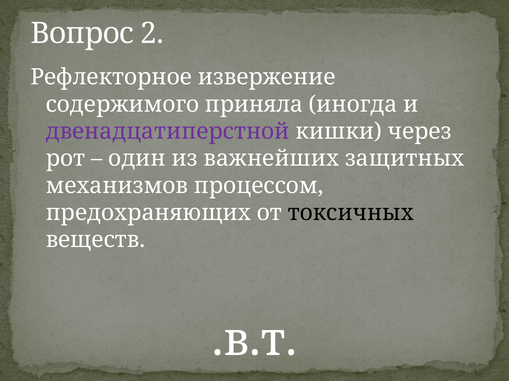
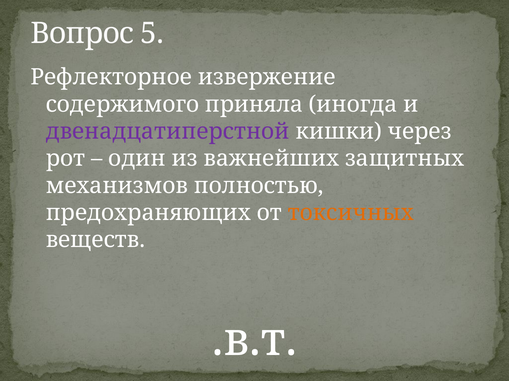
2: 2 -> 5
процессом: процессом -> полностью
токсичных colour: black -> orange
